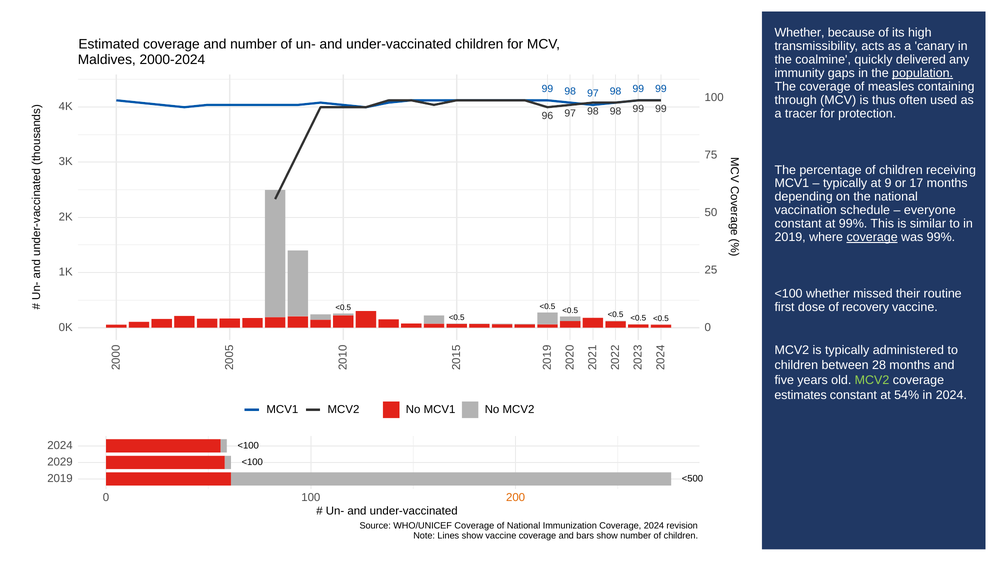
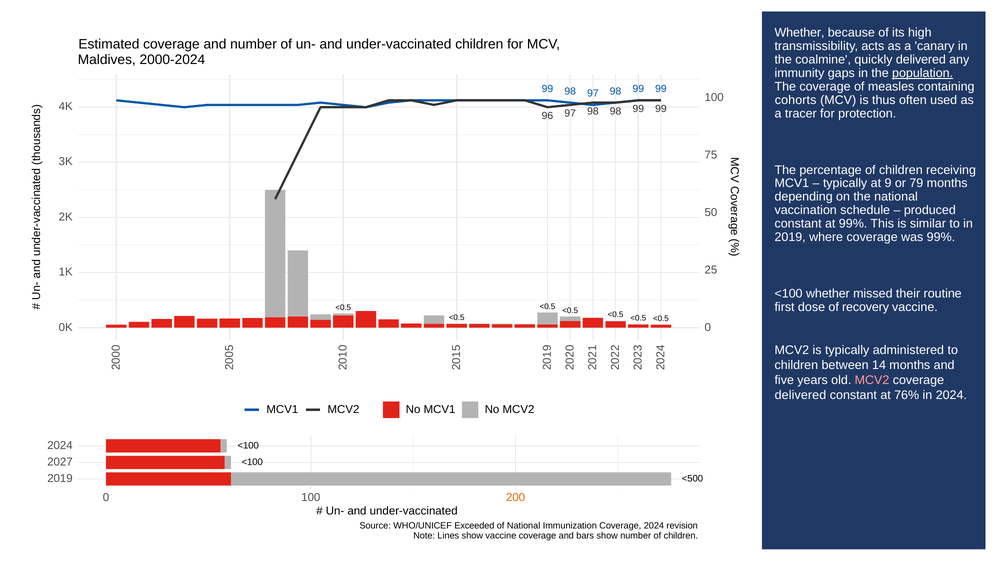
through: through -> cohorts
17: 17 -> 79
everyone: everyone -> produced
coverage at (872, 237) underline: present -> none
28: 28 -> 14
MCV2 at (872, 381) colour: light green -> pink
estimates at (801, 395): estimates -> delivered
54%: 54% -> 76%
2029: 2029 -> 2027
WHO/UNICEF Coverage: Coverage -> Exceeded
